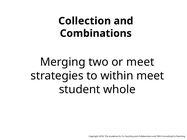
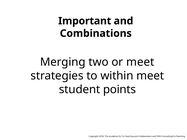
Collection: Collection -> Important
whole: whole -> points
